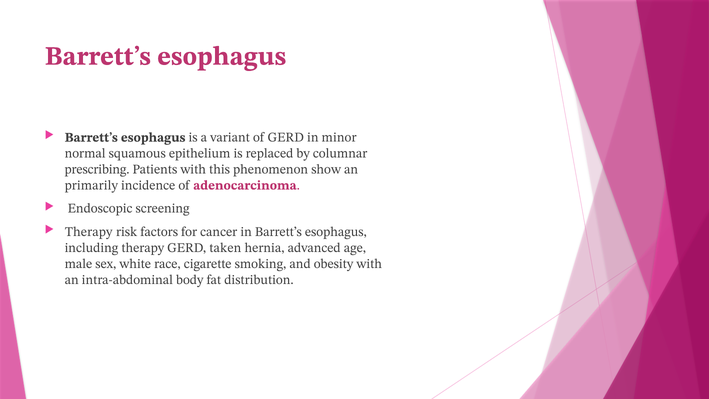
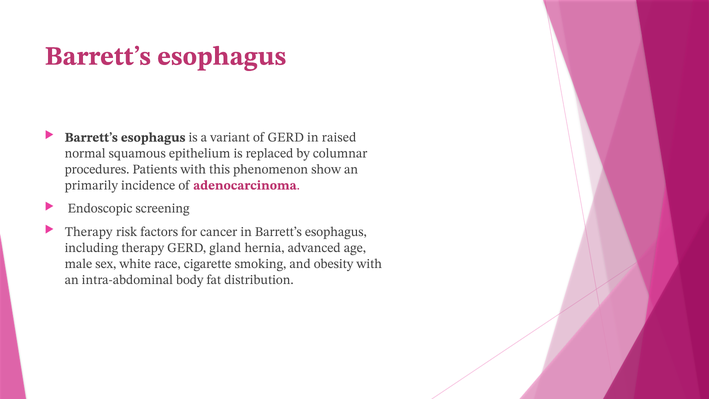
minor: minor -> raised
prescribing: prescribing -> procedures
taken: taken -> gland
